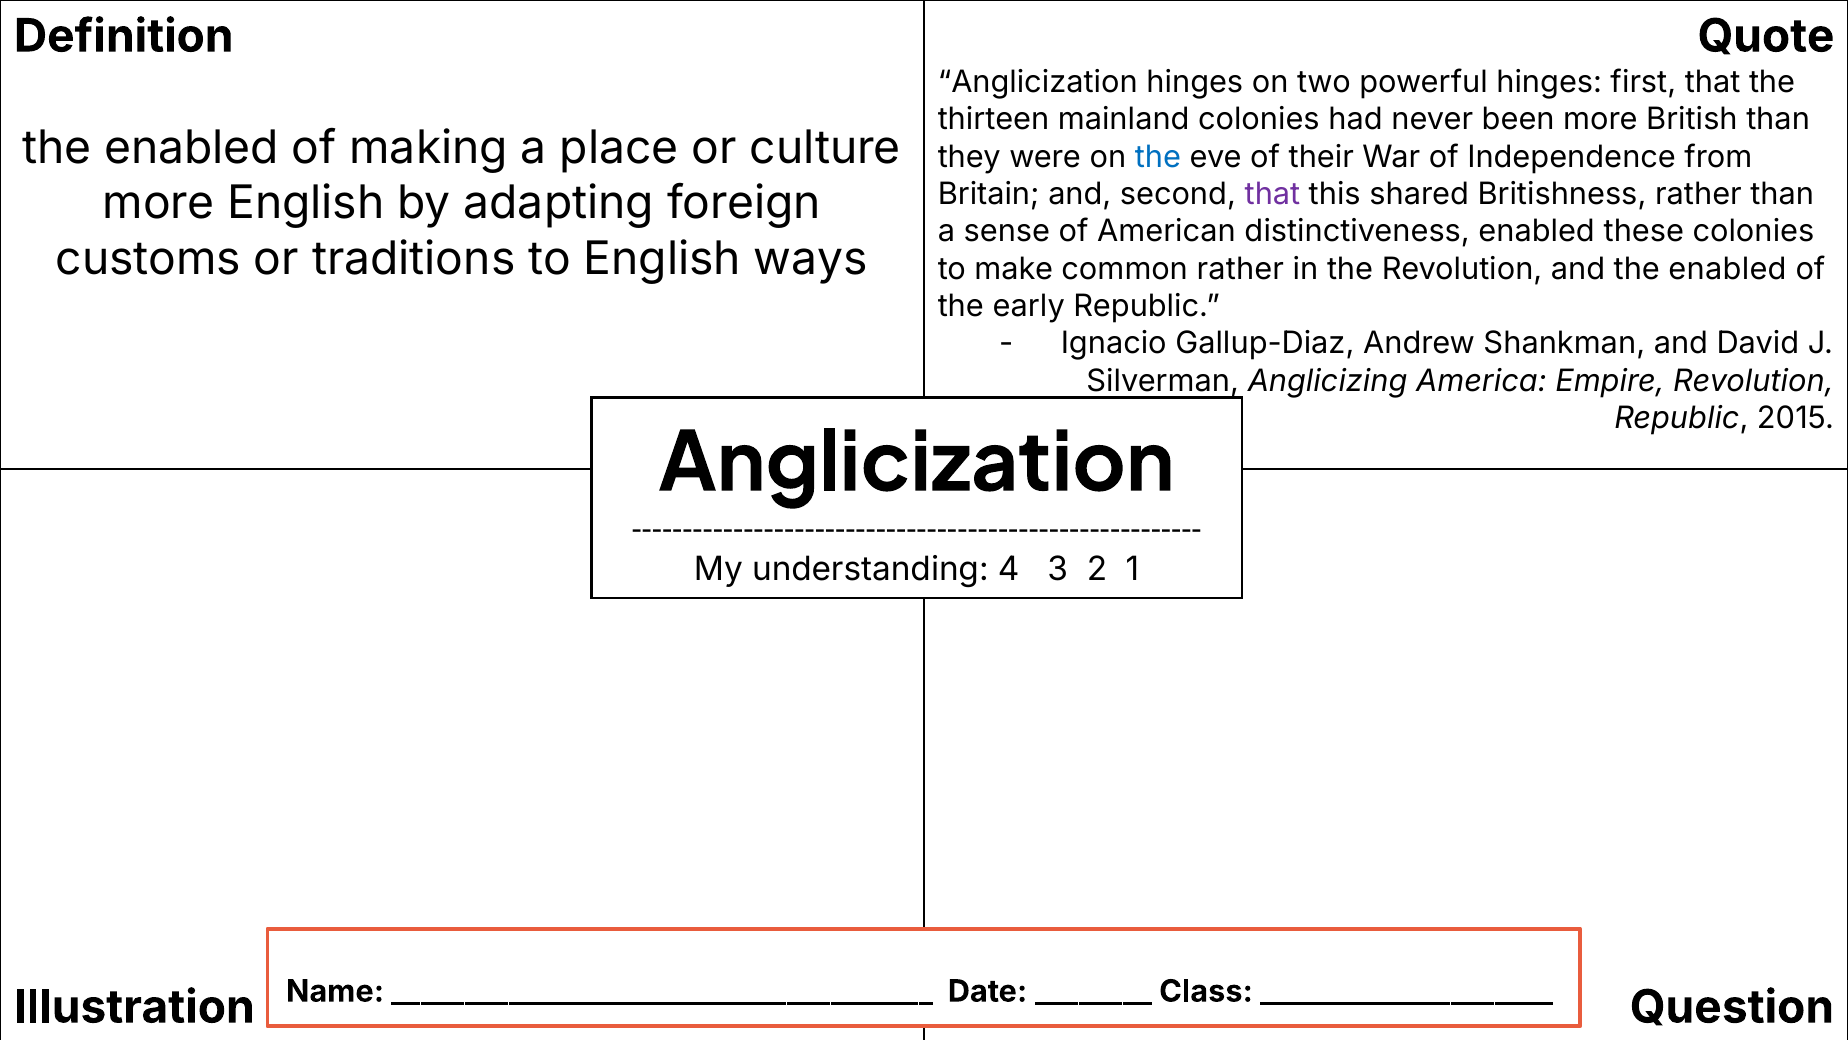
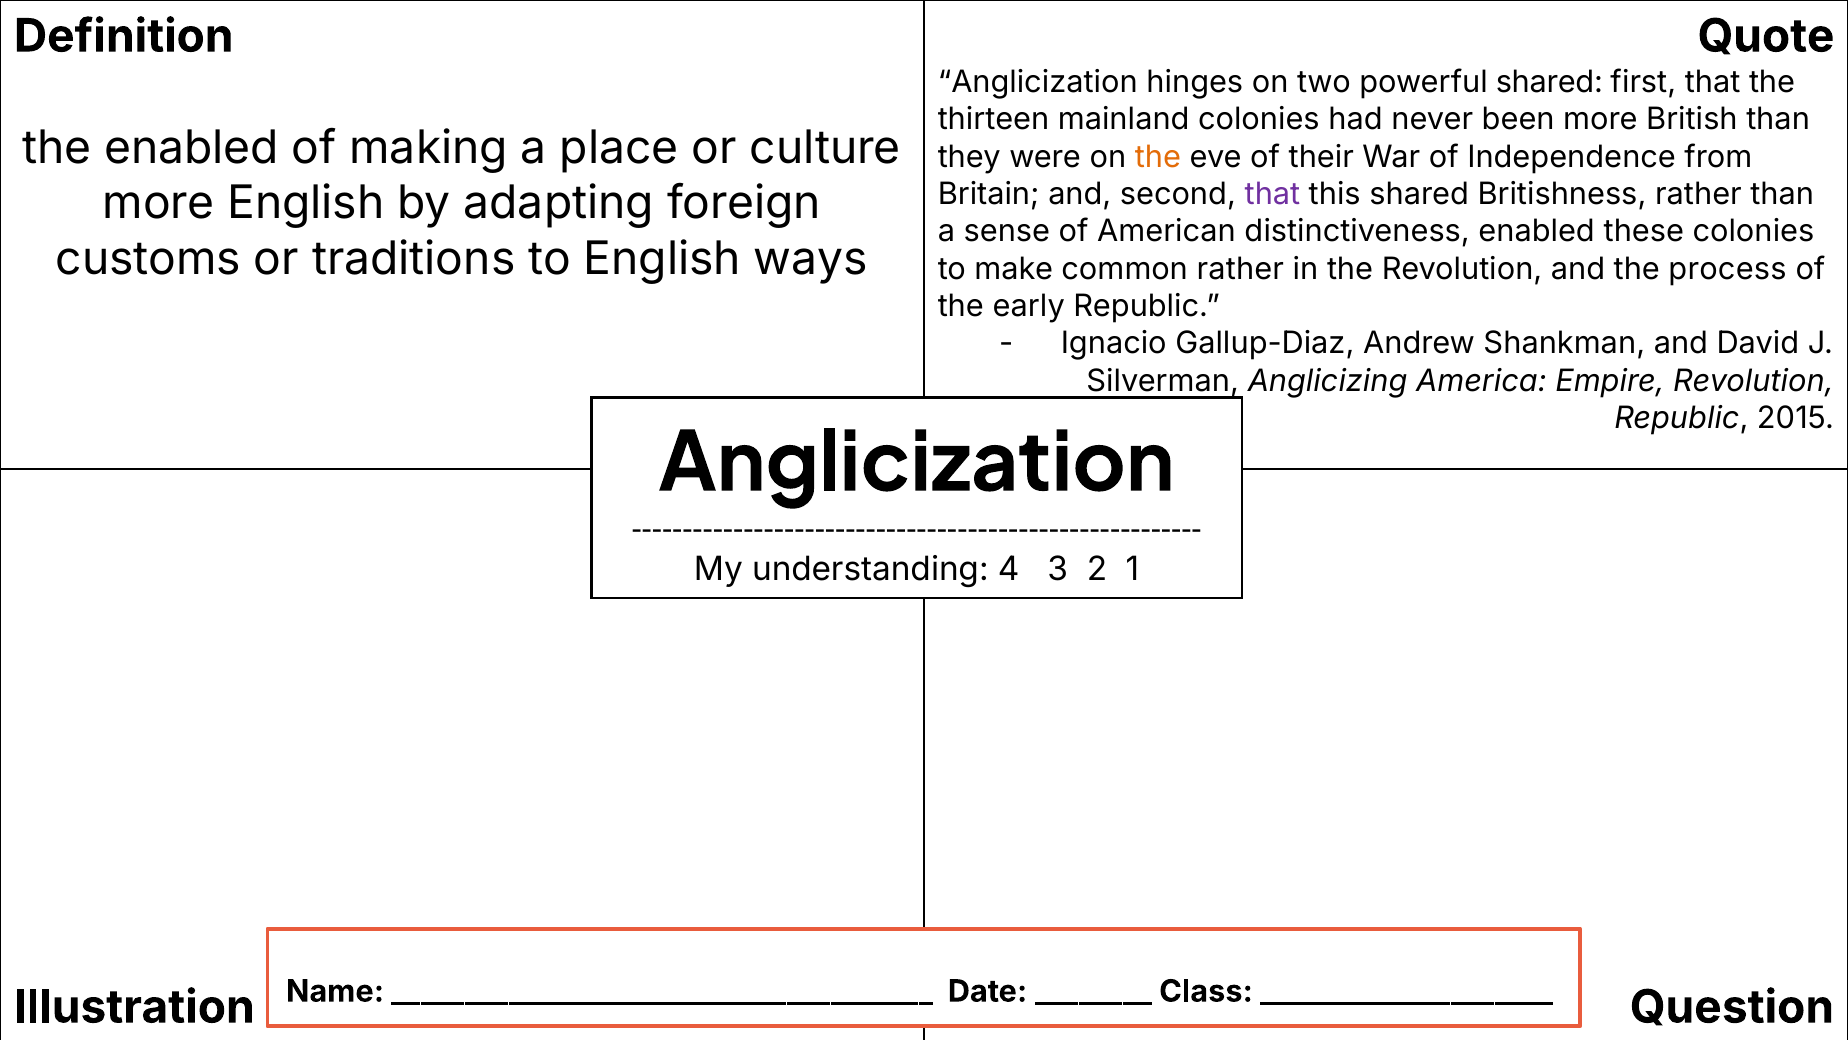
powerful hinges: hinges -> shared
the at (1158, 157) colour: blue -> orange
and the enabled: enabled -> process
